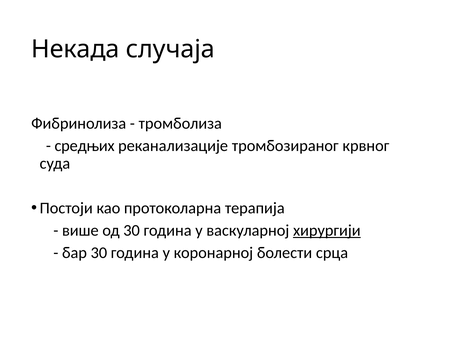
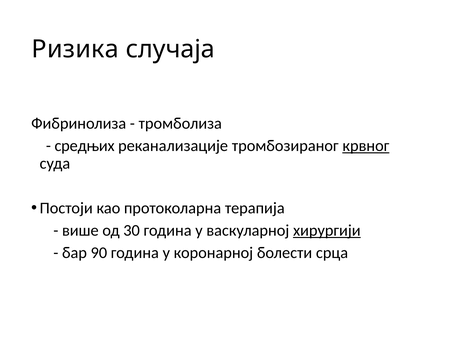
Некада: Некада -> Ризика
крвног underline: none -> present
бар 30: 30 -> 90
